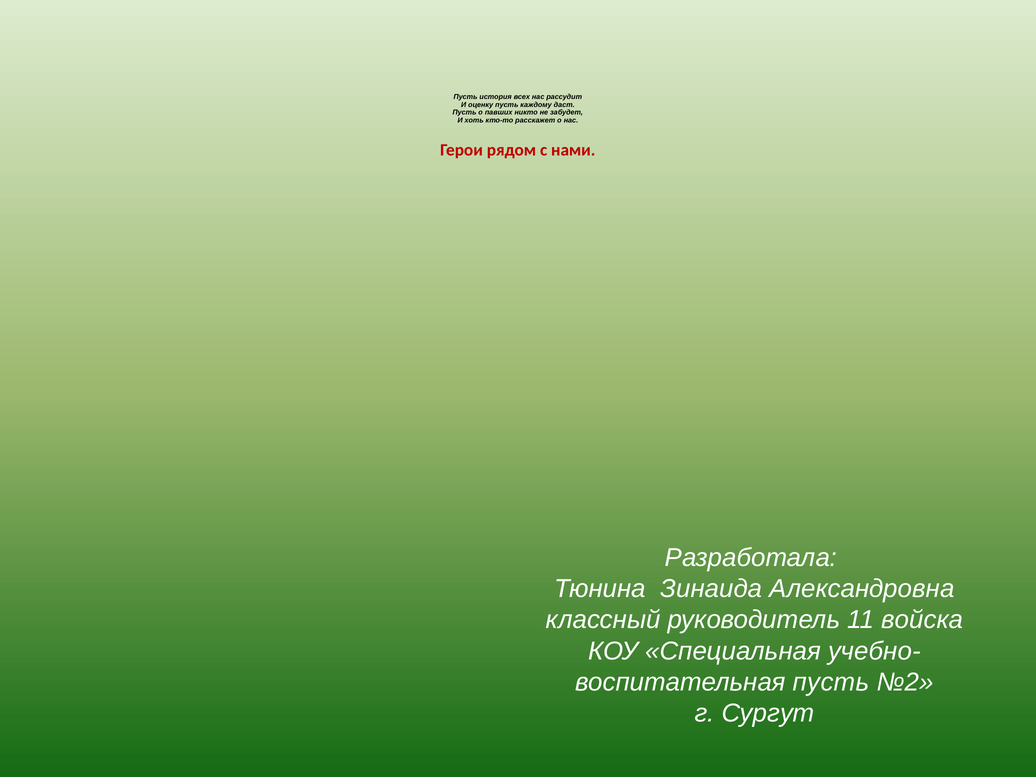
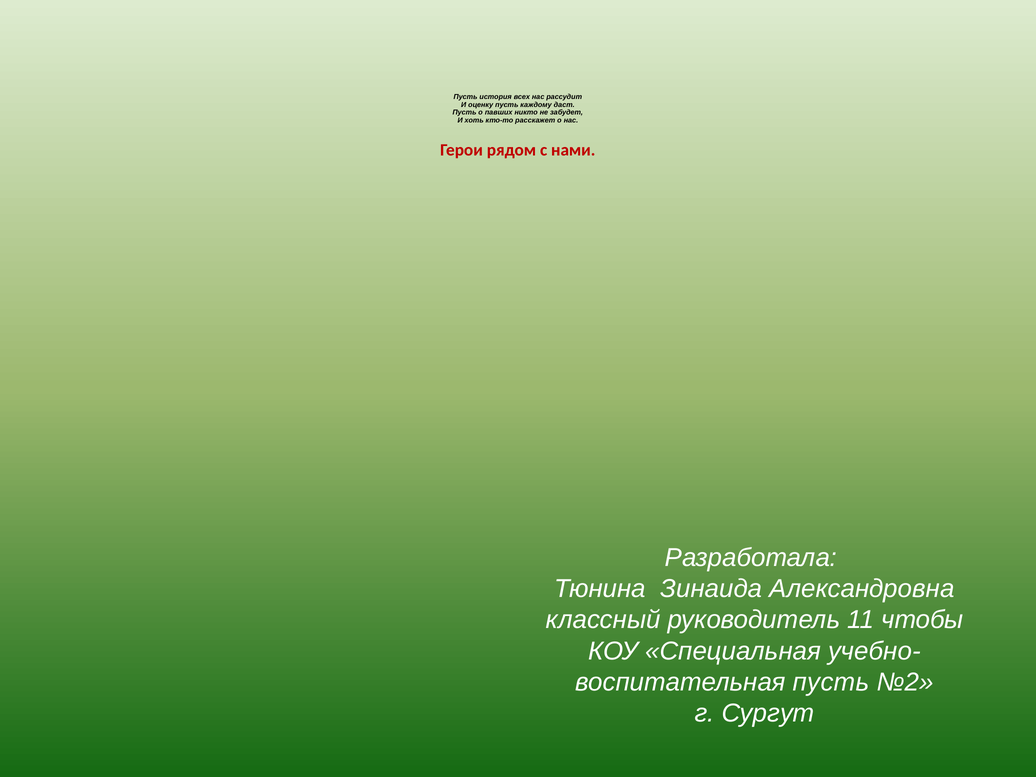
войска: войска -> чтобы
